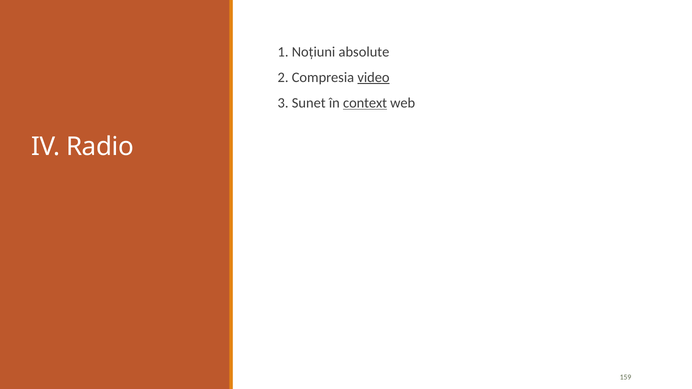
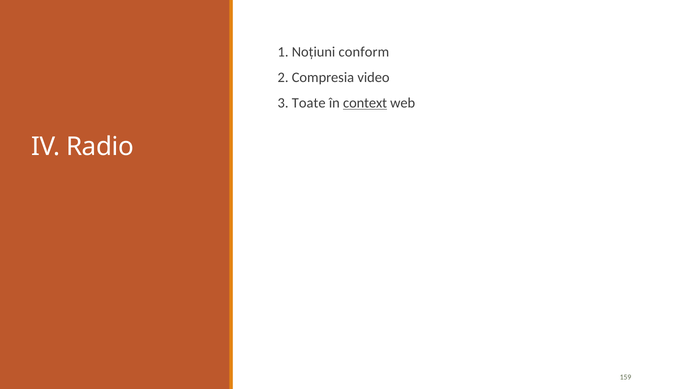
absolute: absolute -> conform
video underline: present -> none
Sunet: Sunet -> Toate
